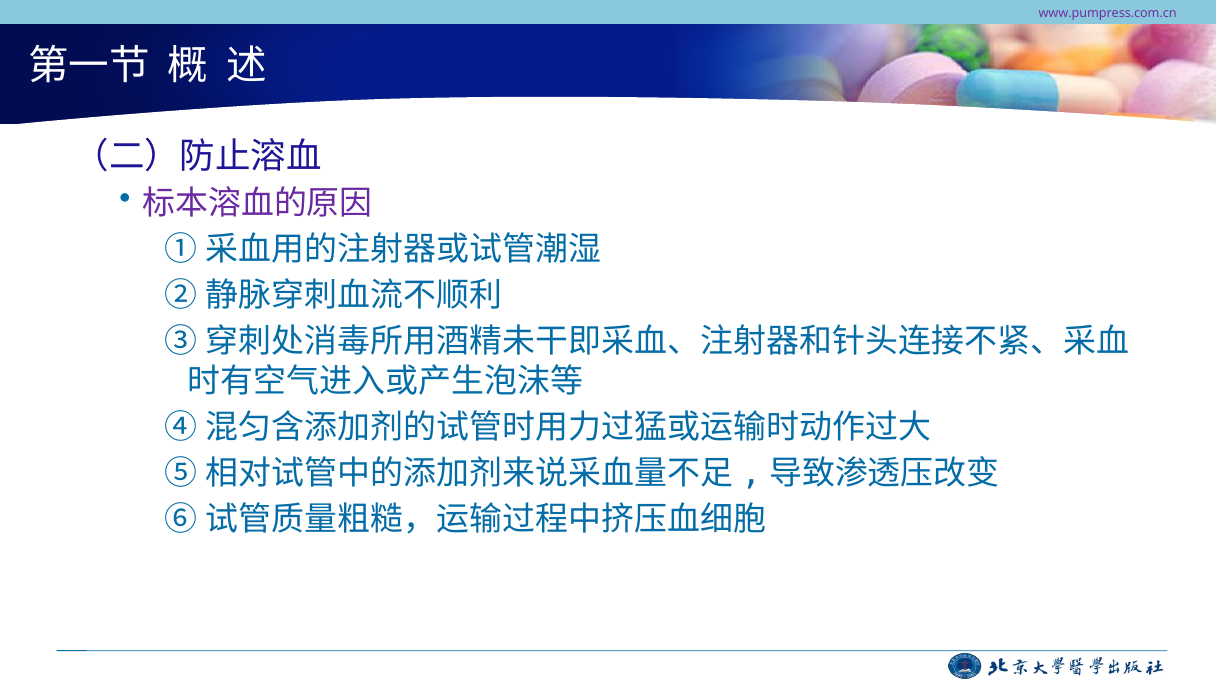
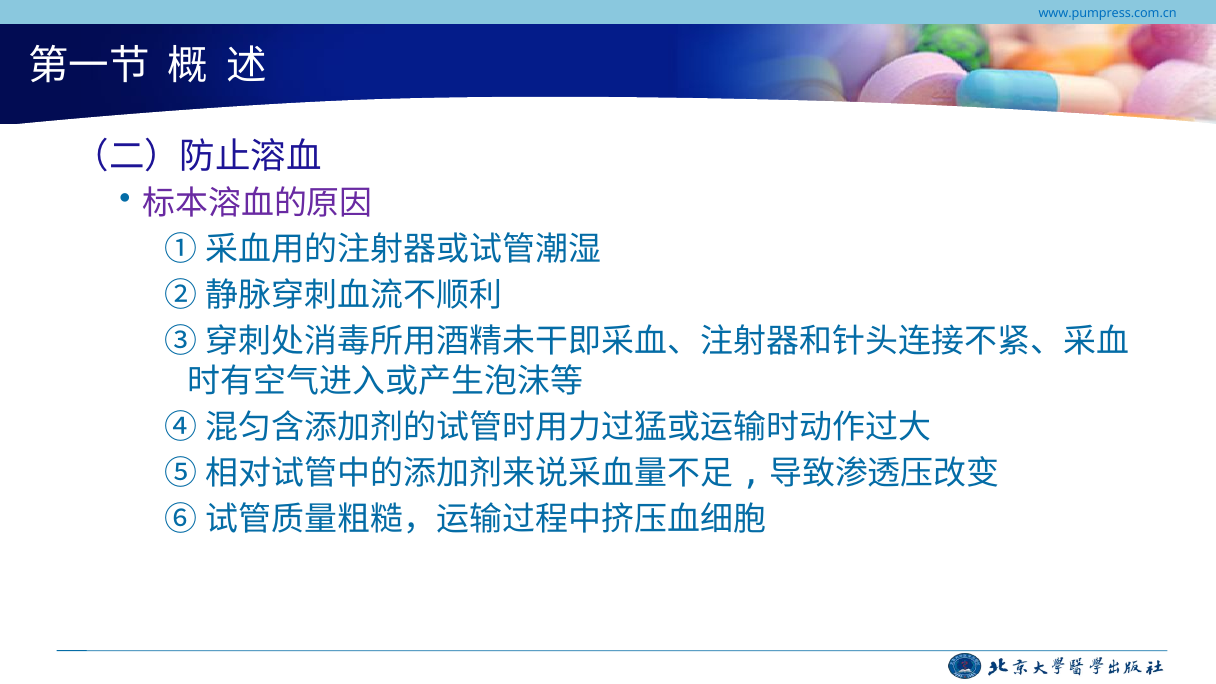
www.pumpress.com.cn colour: purple -> blue
